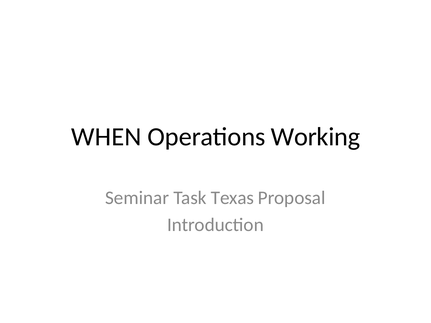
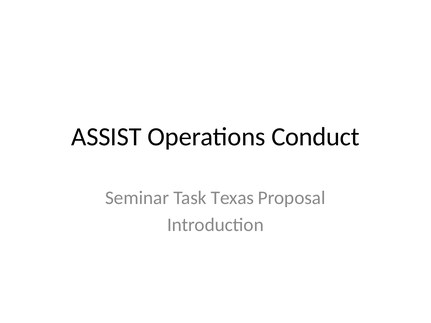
WHEN: WHEN -> ASSIST
Working: Working -> Conduct
